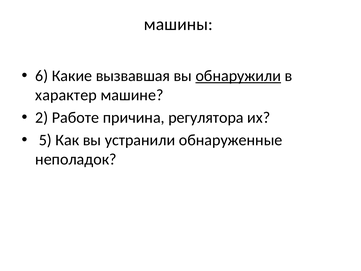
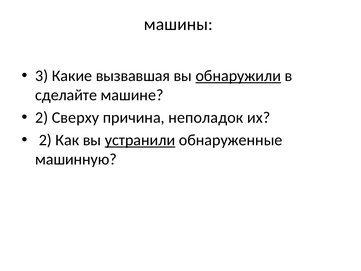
6: 6 -> 3
характер: характер -> сделайте
Работе: Работе -> Сверху
регулятора: регулятора -> неполадок
5 at (45, 140): 5 -> 2
устранили underline: none -> present
неполадок: неполадок -> машинную
